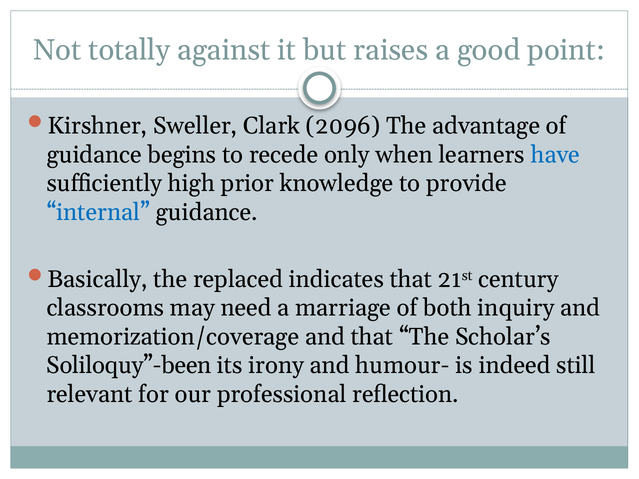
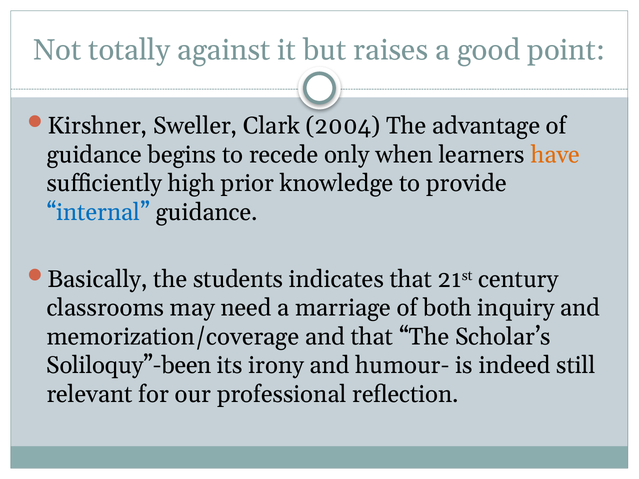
2096: 2096 -> 2004
have colour: blue -> orange
replaced: replaced -> students
